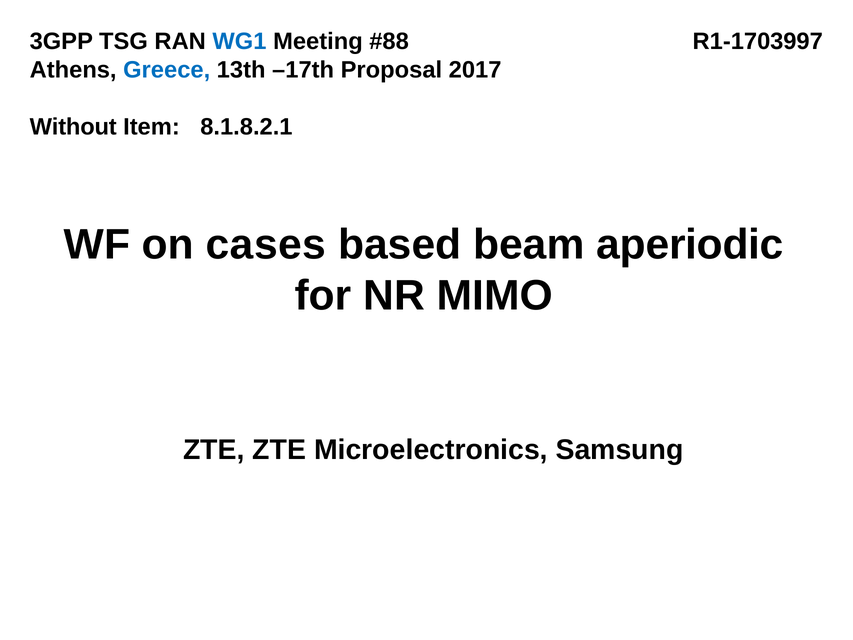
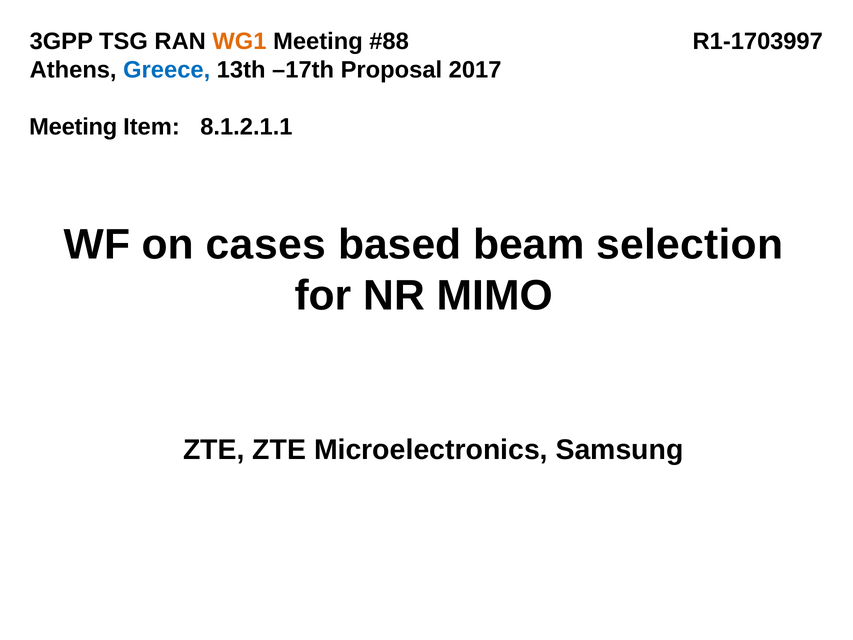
WG1 colour: blue -> orange
Without at (73, 127): Without -> Meeting
8.1.8.2.1: 8.1.8.2.1 -> 8.1.2.1.1
aperiodic: aperiodic -> selection
